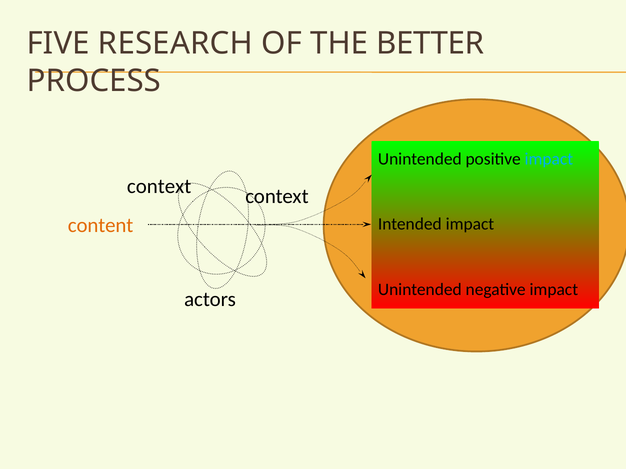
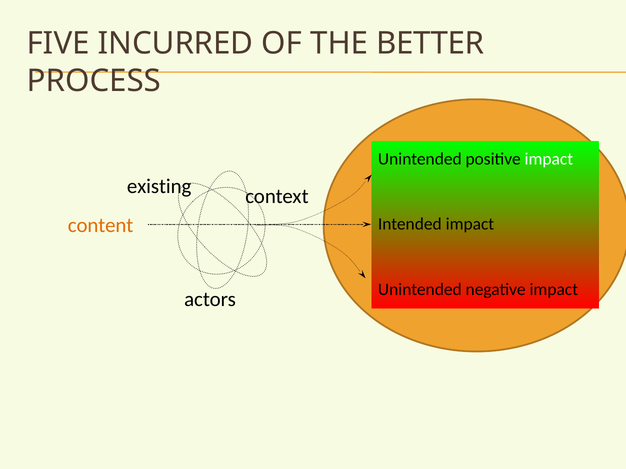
RESEARCH: RESEARCH -> INCURRED
impact at (549, 159) colour: light blue -> white
context at (159, 187): context -> existing
